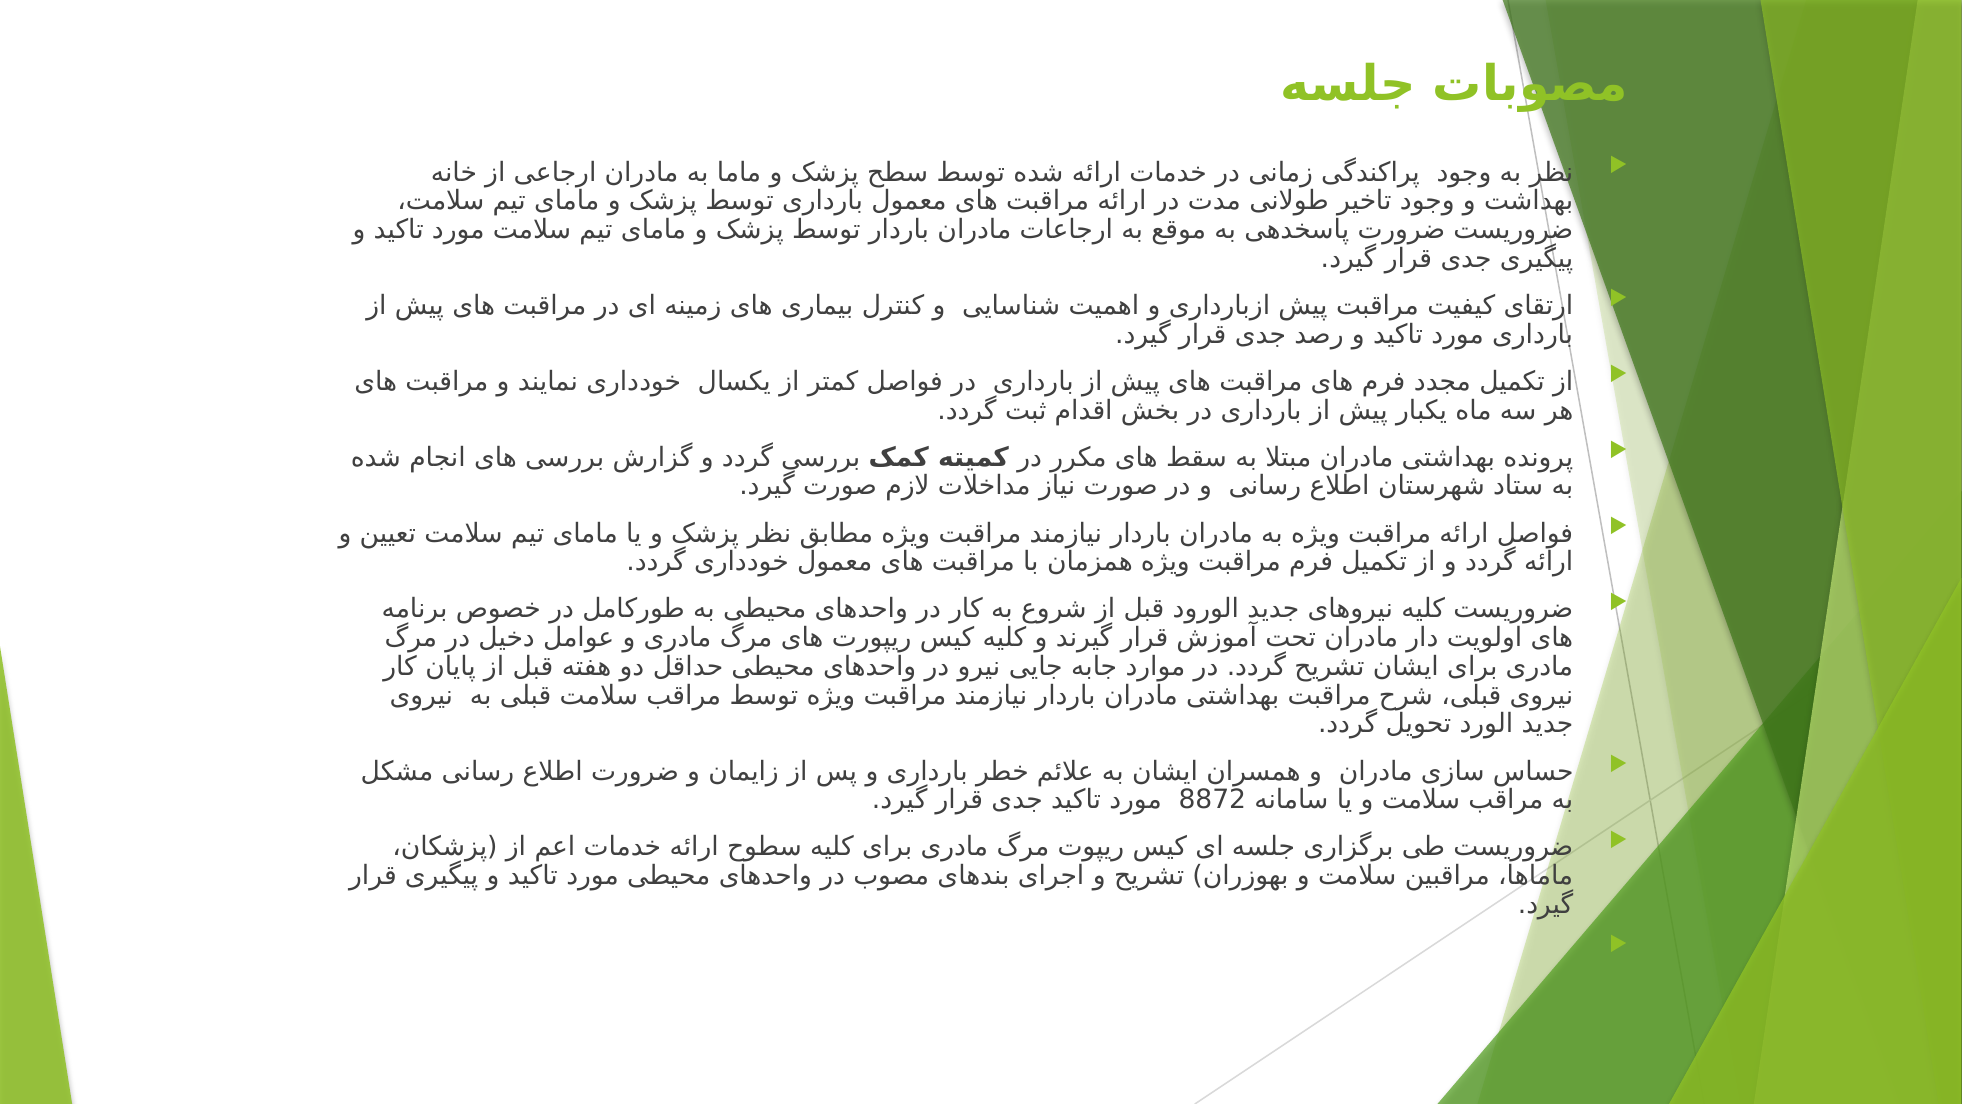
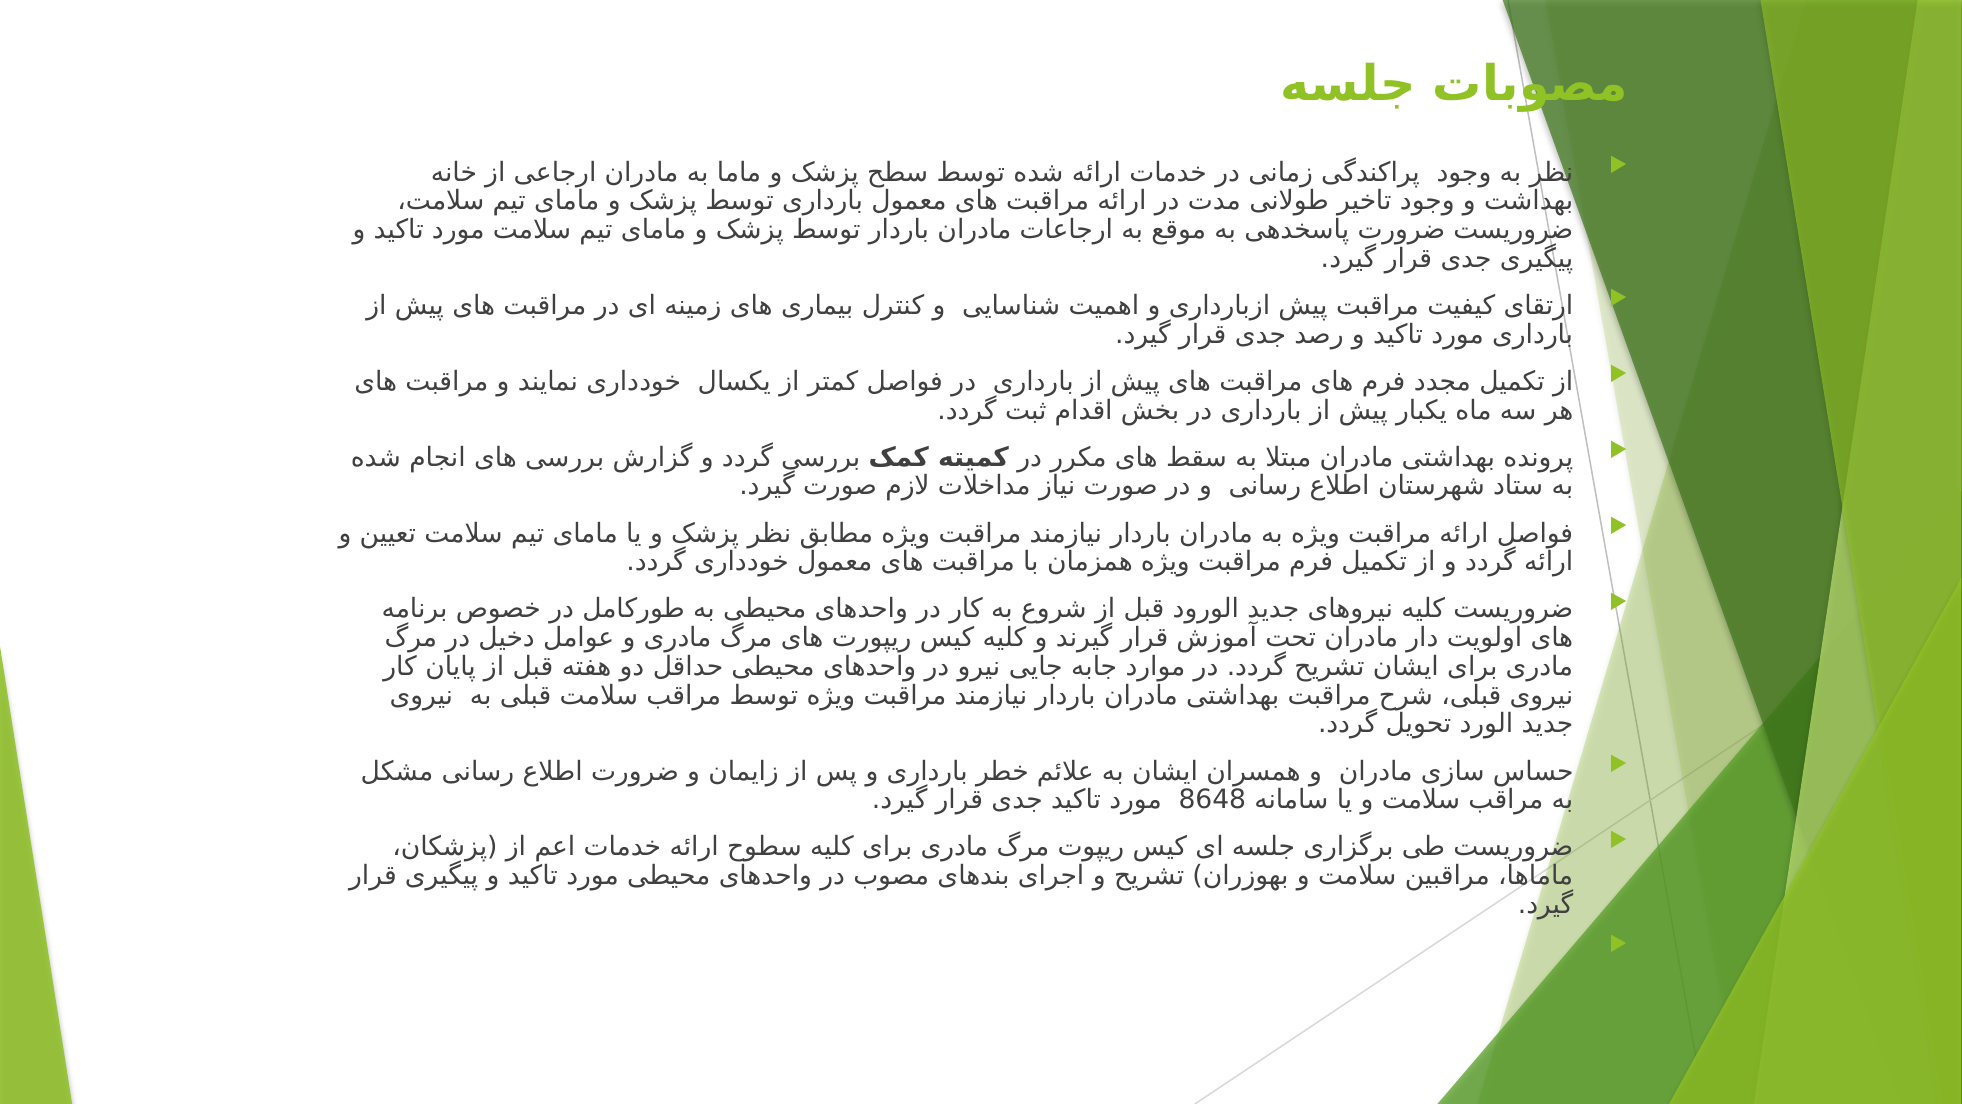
8872: 8872 -> 8648
